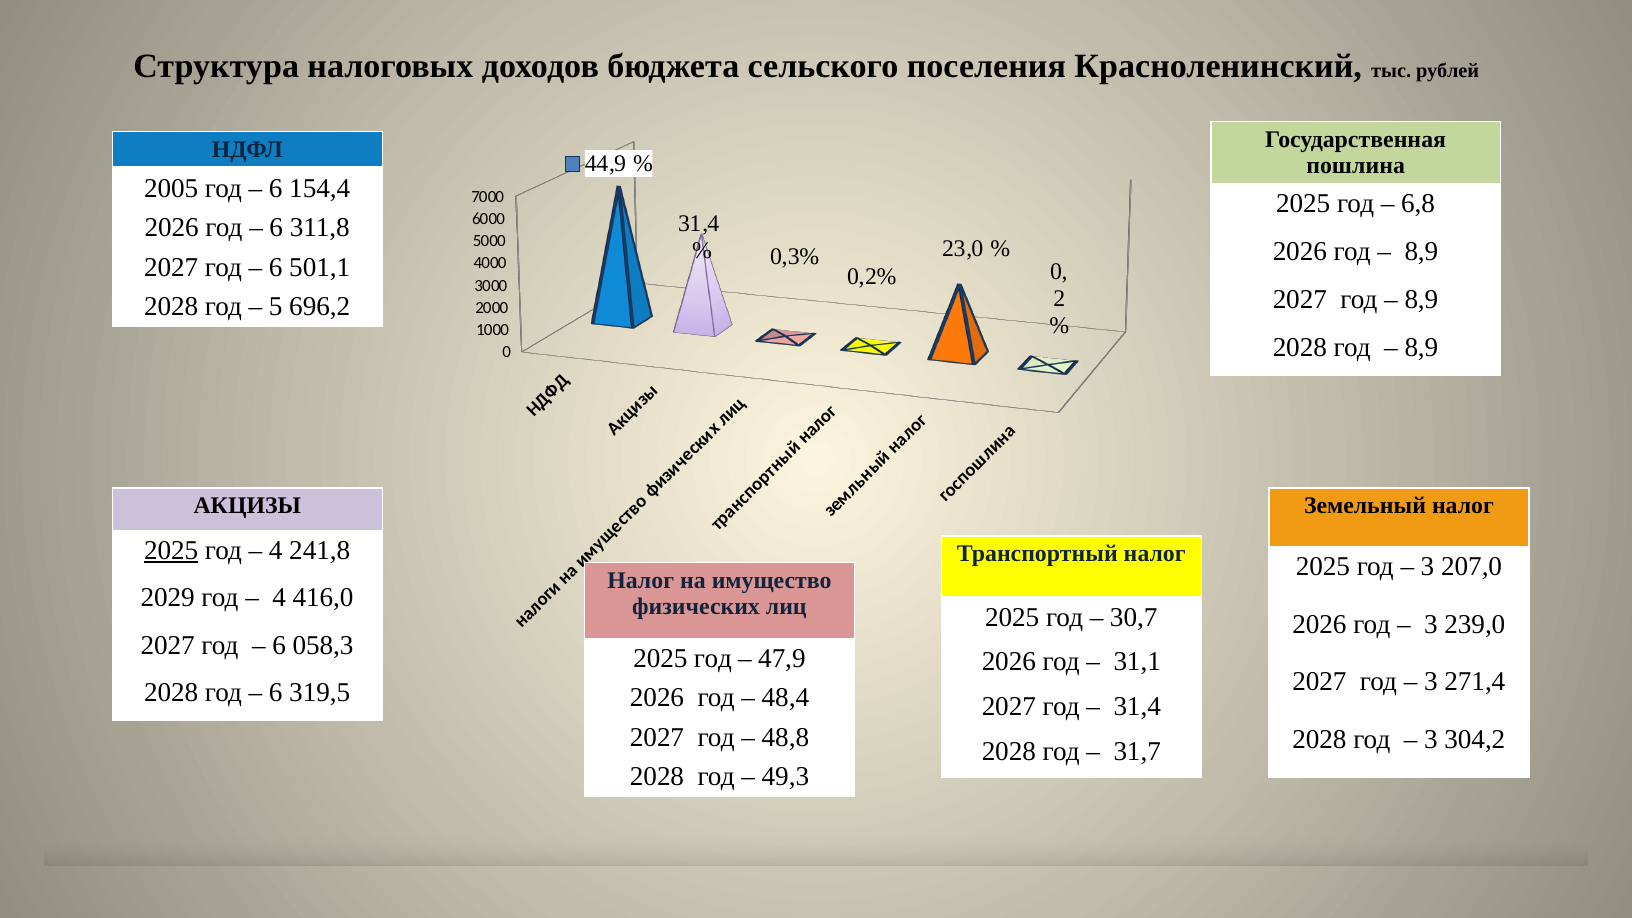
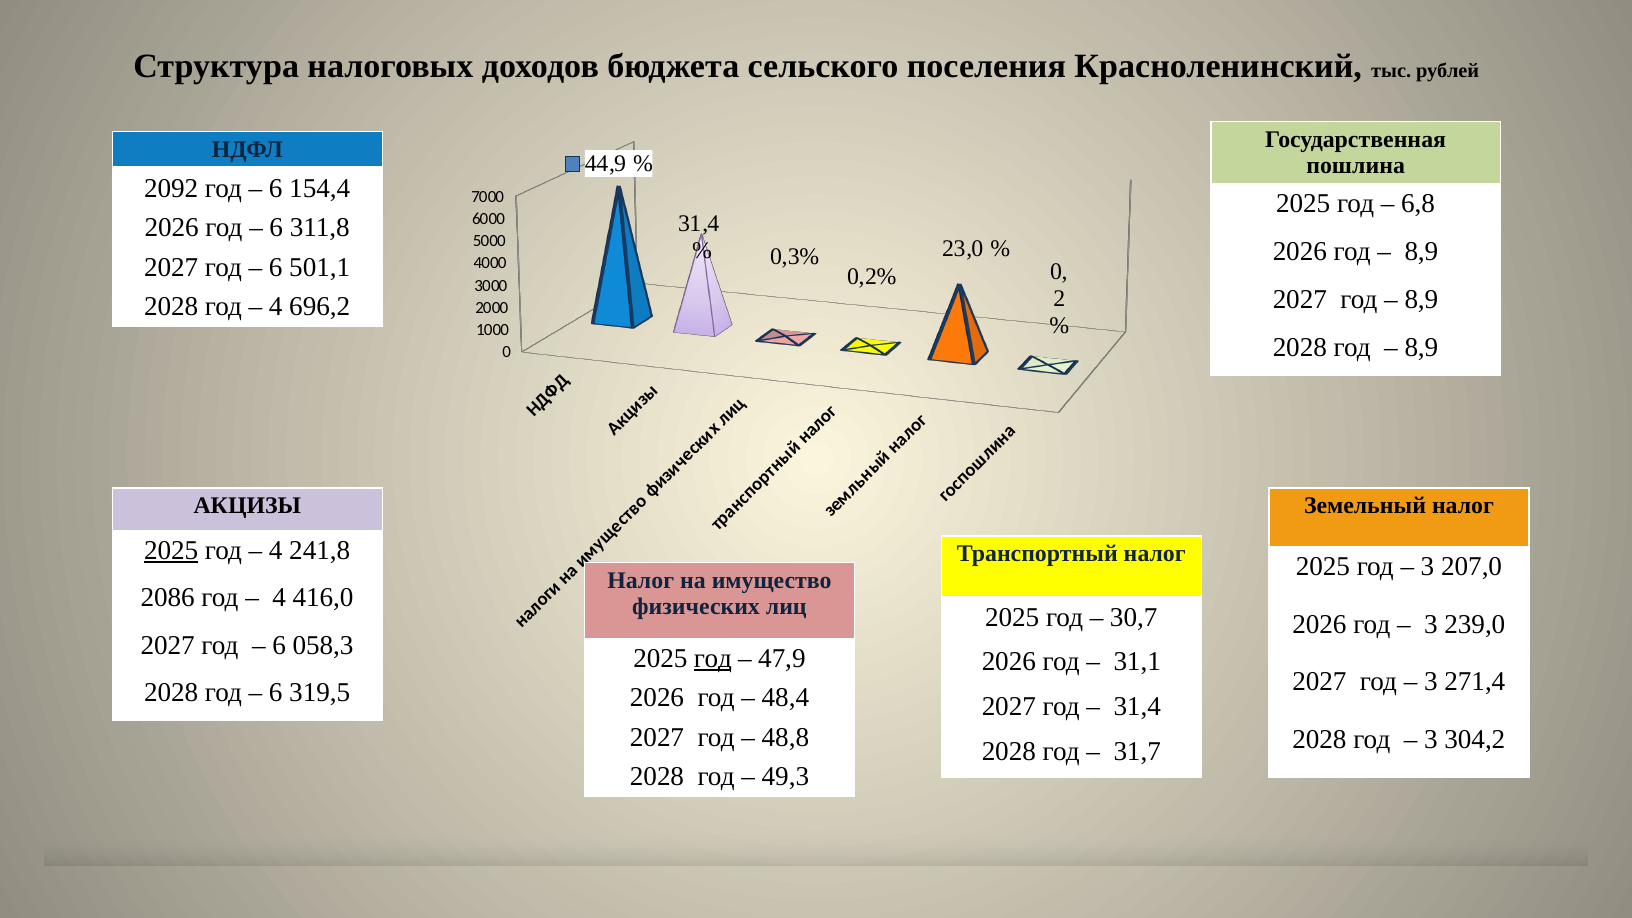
2005: 2005 -> 2092
5 at (276, 307): 5 -> 4
2029: 2029 -> 2086
год at (713, 659) underline: none -> present
